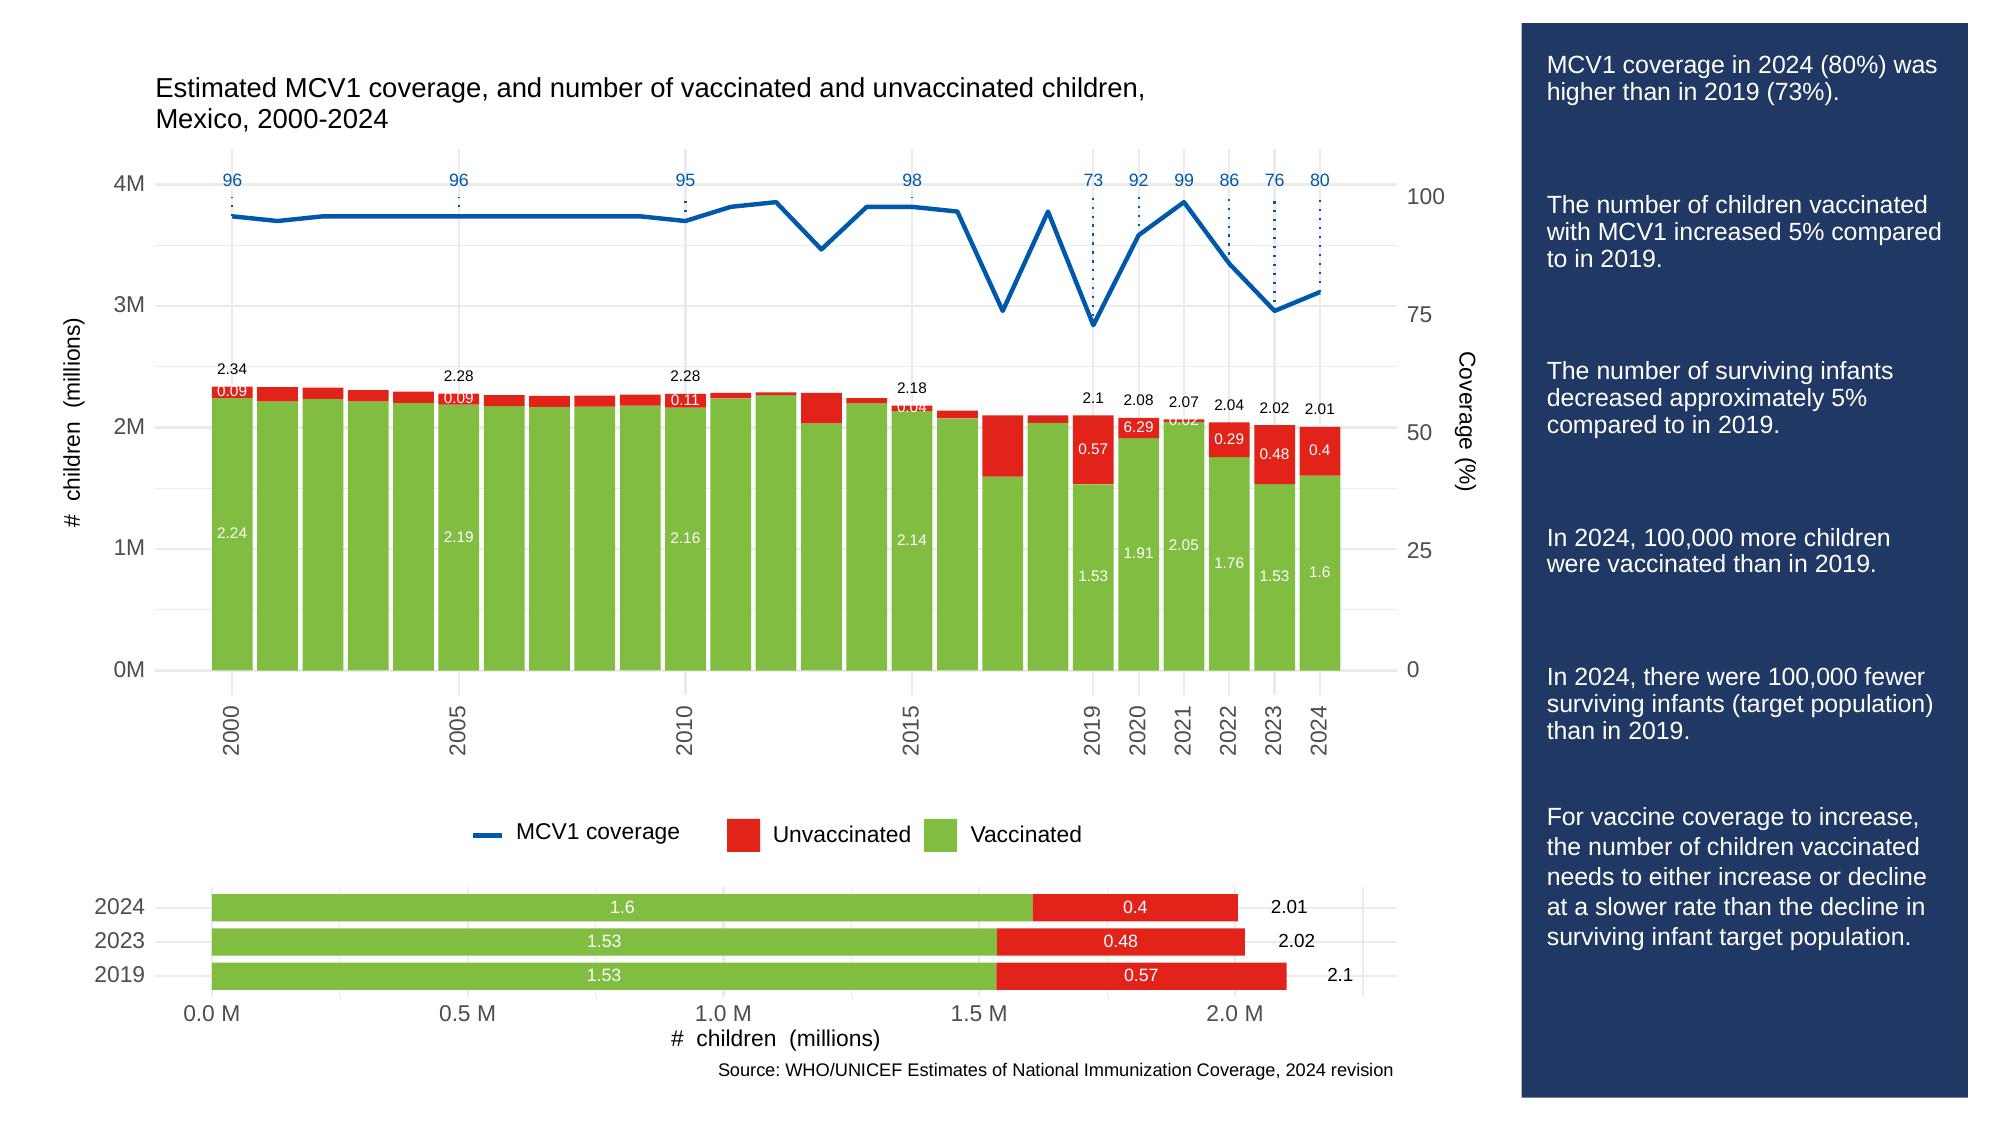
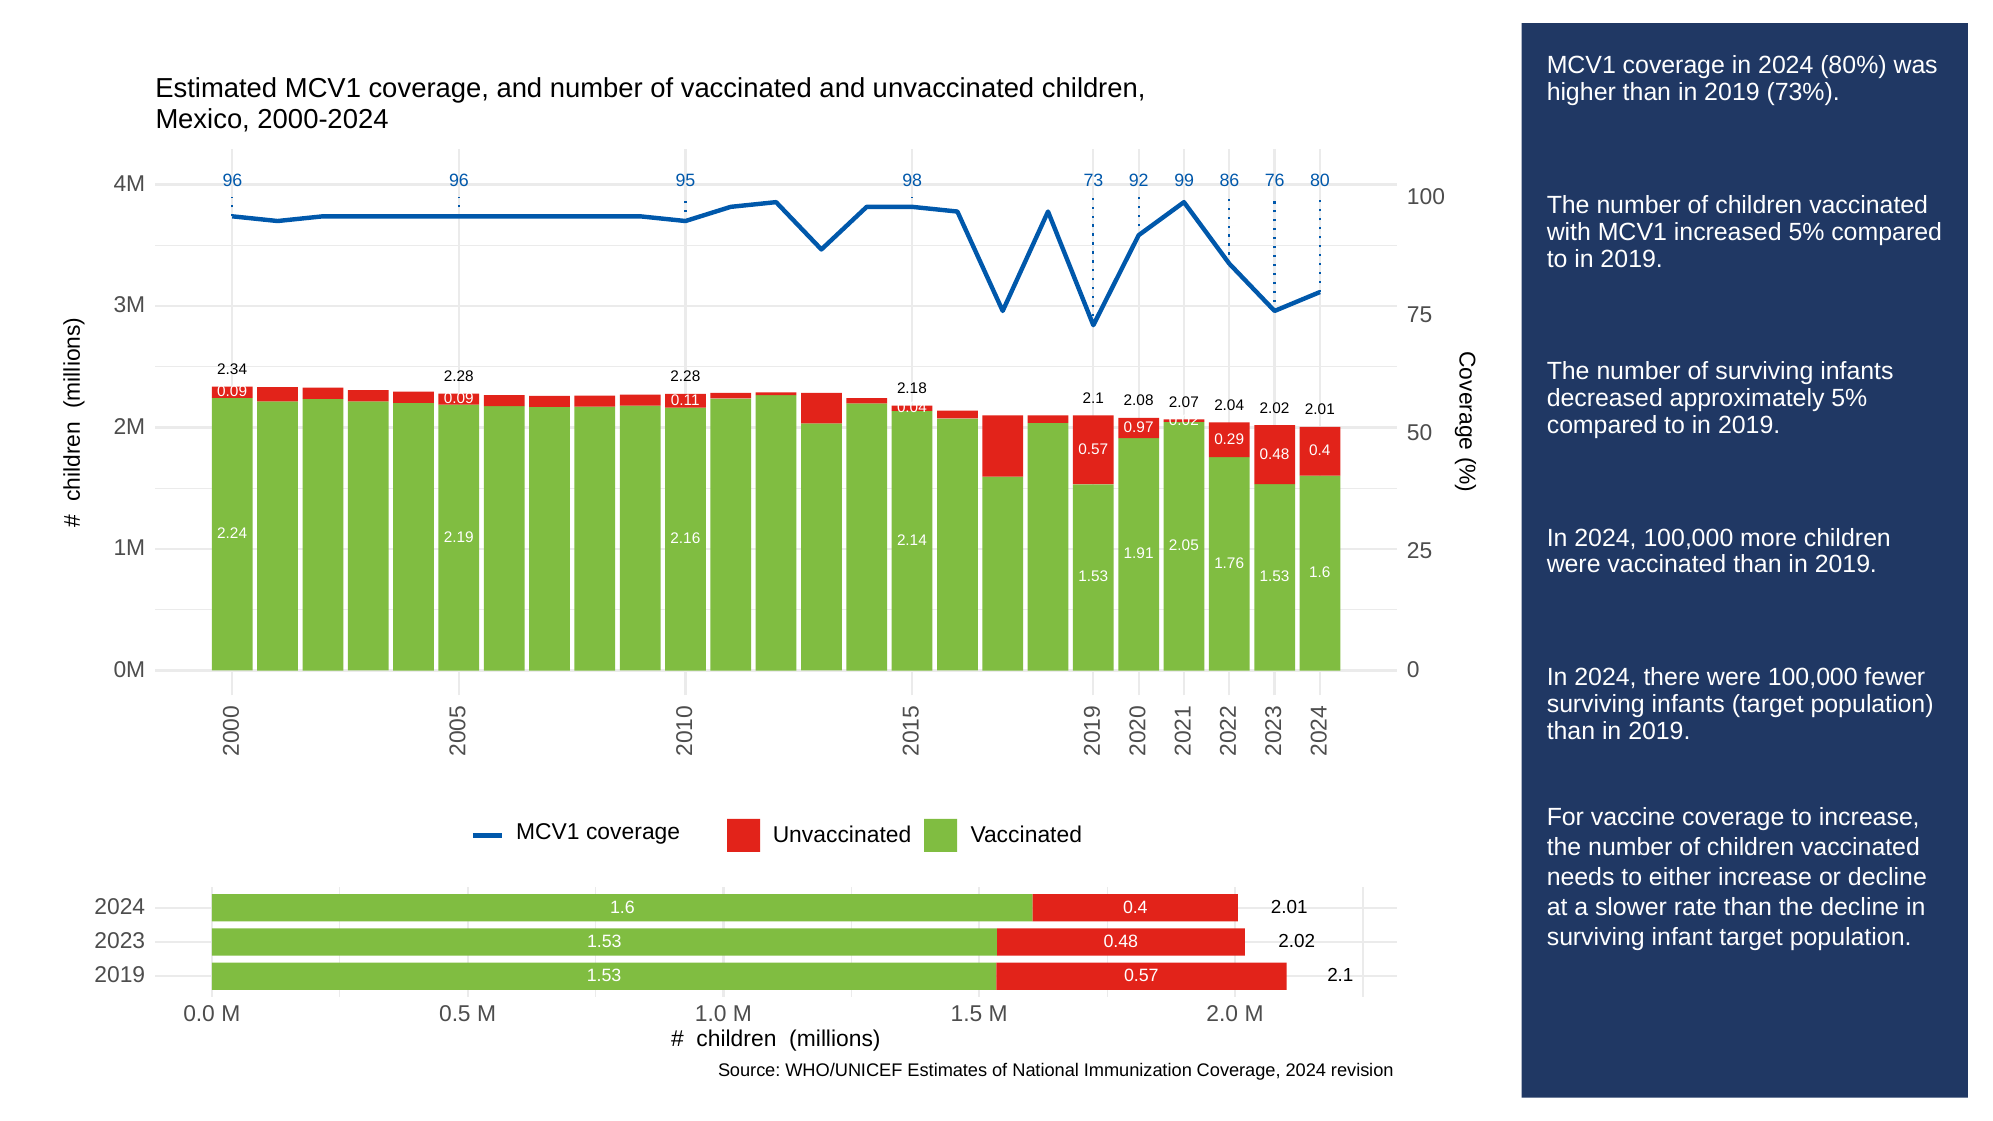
6.29: 6.29 -> 0.97
